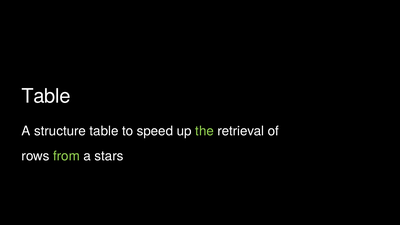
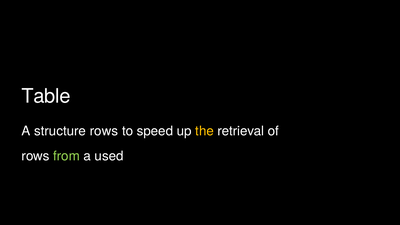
structure table: table -> rows
the colour: light green -> yellow
stars: stars -> used
